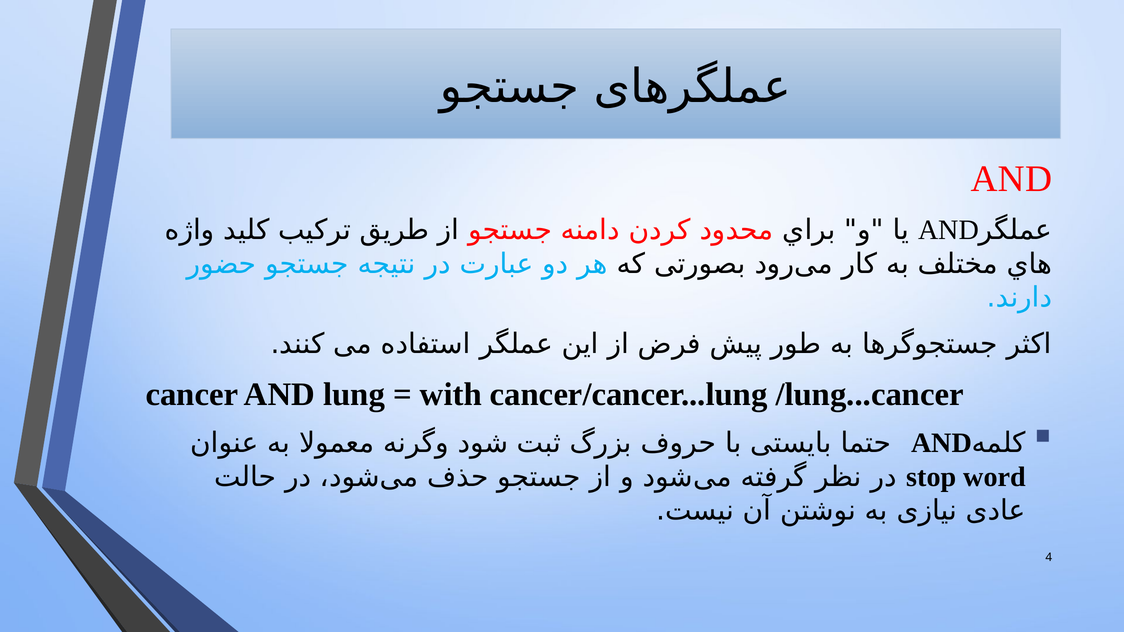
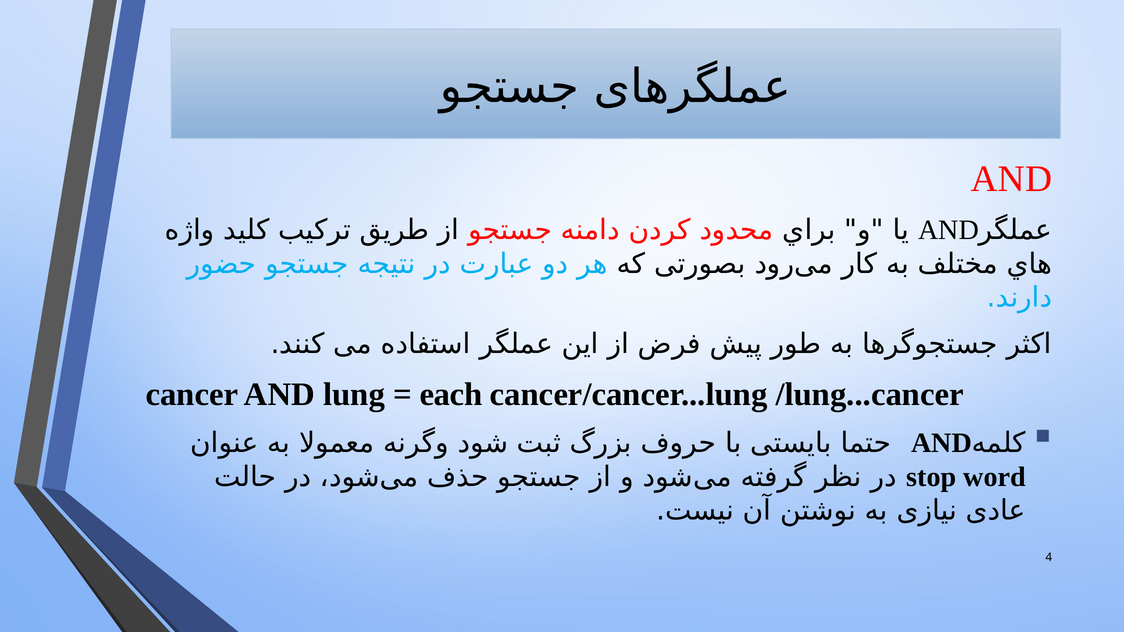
with: with -> each
